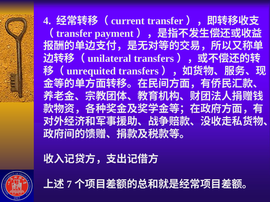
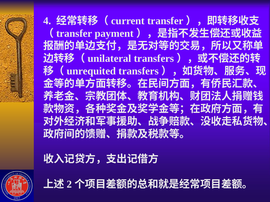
7: 7 -> 2
